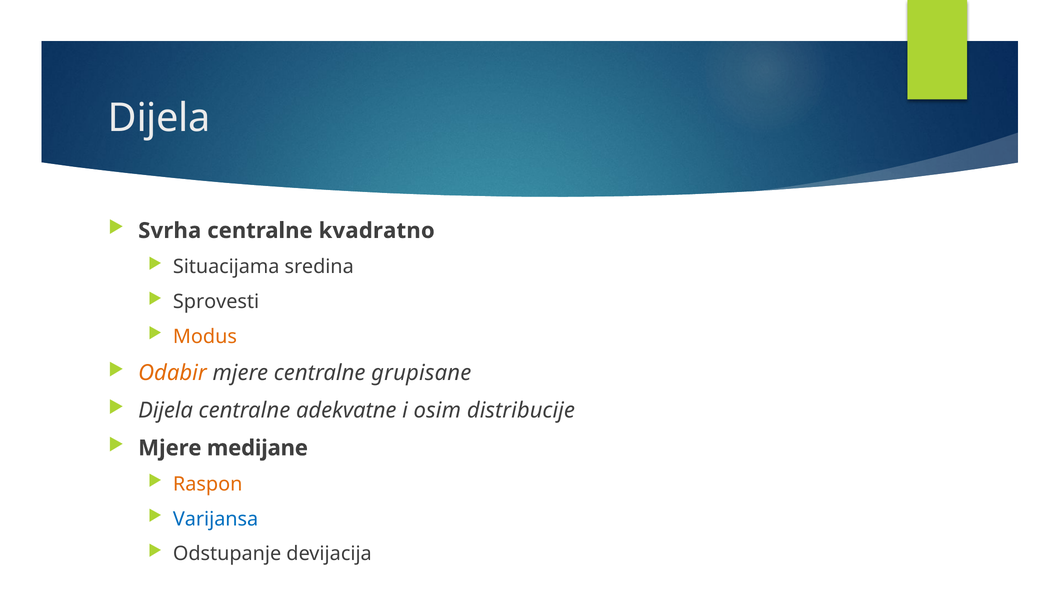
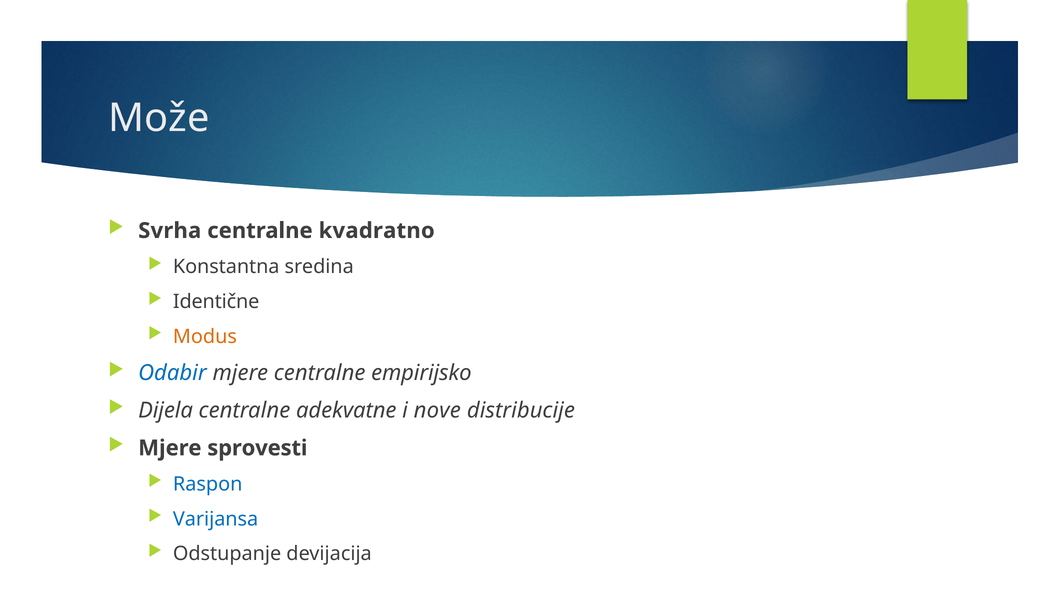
Dijela at (159, 118): Dijela -> Može
Situacijama: Situacijama -> Konstantna
Sprovesti: Sprovesti -> Identične
Odabir colour: orange -> blue
grupisane: grupisane -> empirijsko
osim: osim -> nove
medijane: medijane -> sprovesti
Raspon colour: orange -> blue
